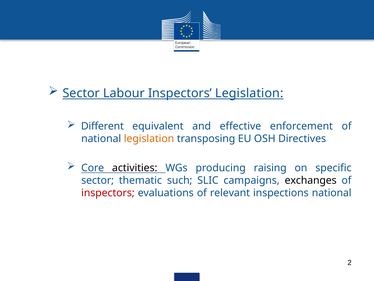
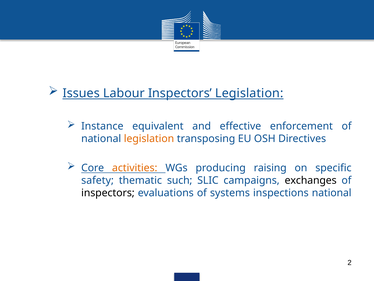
Sector at (81, 93): Sector -> Issues
Different: Different -> Instance
activities colour: black -> orange
sector at (98, 180): sector -> safety
inspectors at (108, 193) colour: red -> black
relevant: relevant -> systems
